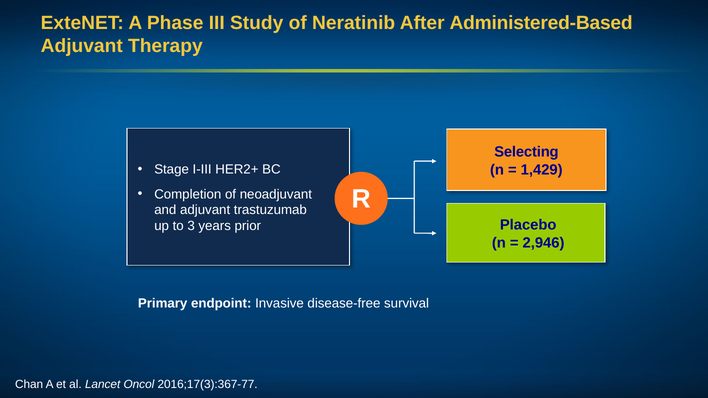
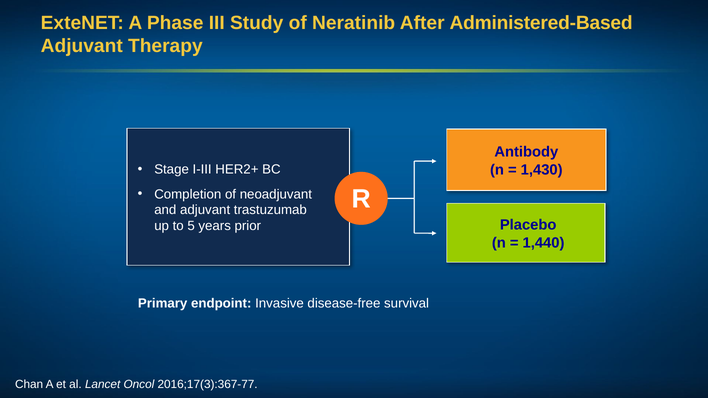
Selecting: Selecting -> Antibody
1,429: 1,429 -> 1,430
3: 3 -> 5
2,946: 2,946 -> 1,440
